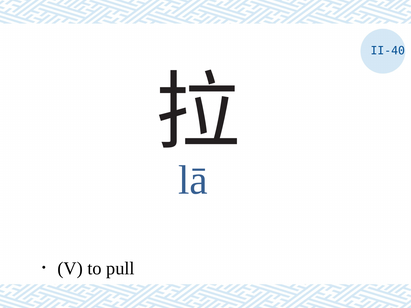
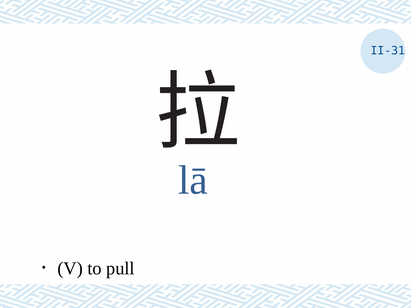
II-40: II-40 -> II-31
